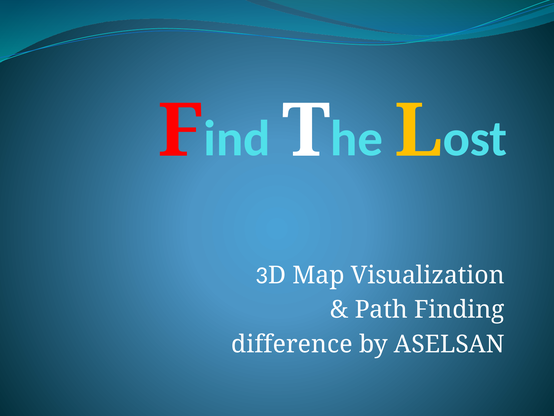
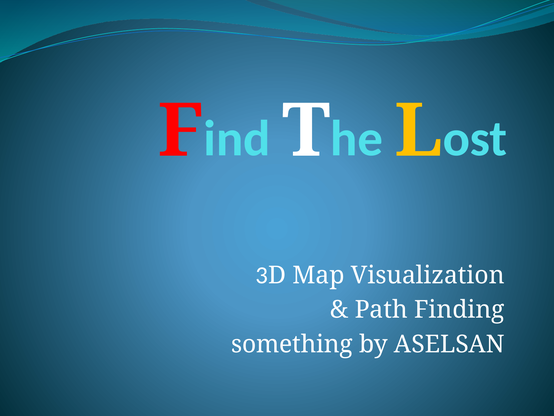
difference: difference -> something
